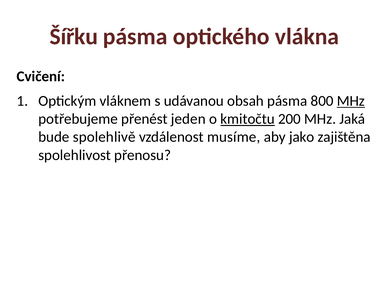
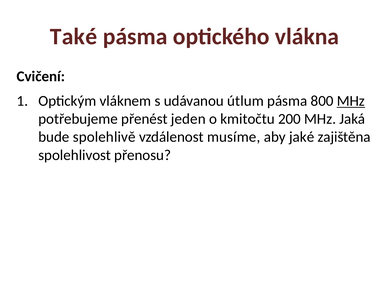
Šířku: Šířku -> Také
obsah: obsah -> útlum
kmitočtu underline: present -> none
jako: jako -> jaké
